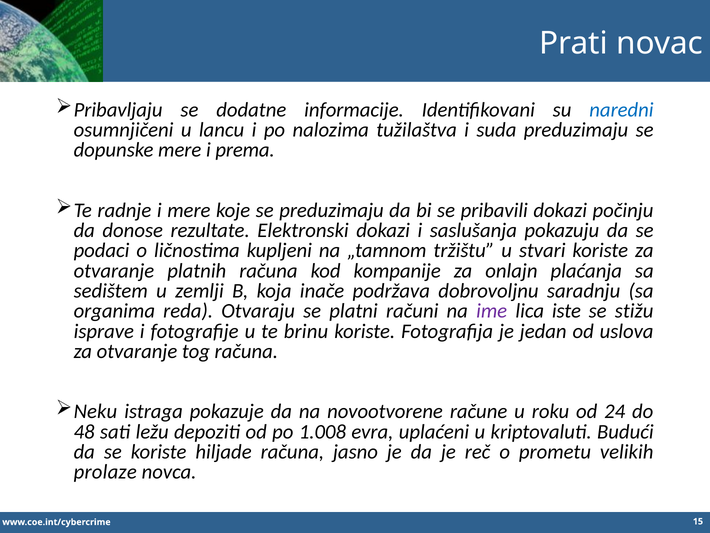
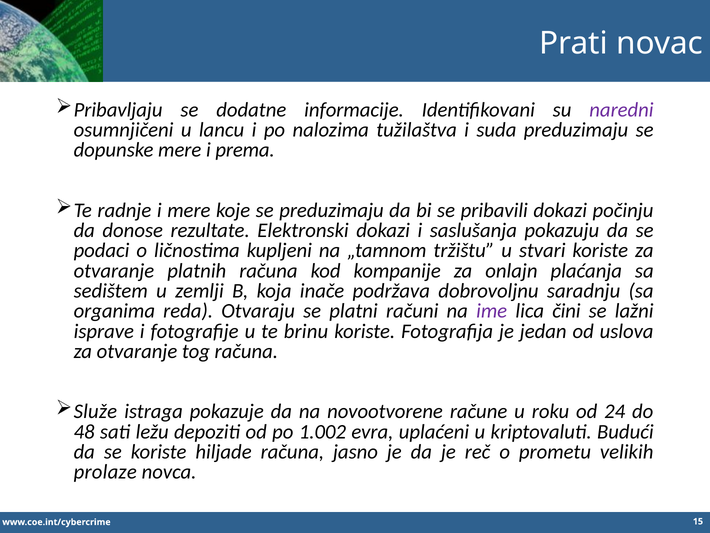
naredni colour: blue -> purple
iste: iste -> čini
stižu: stižu -> lažni
Neku: Neku -> Služe
1.008: 1.008 -> 1.002
